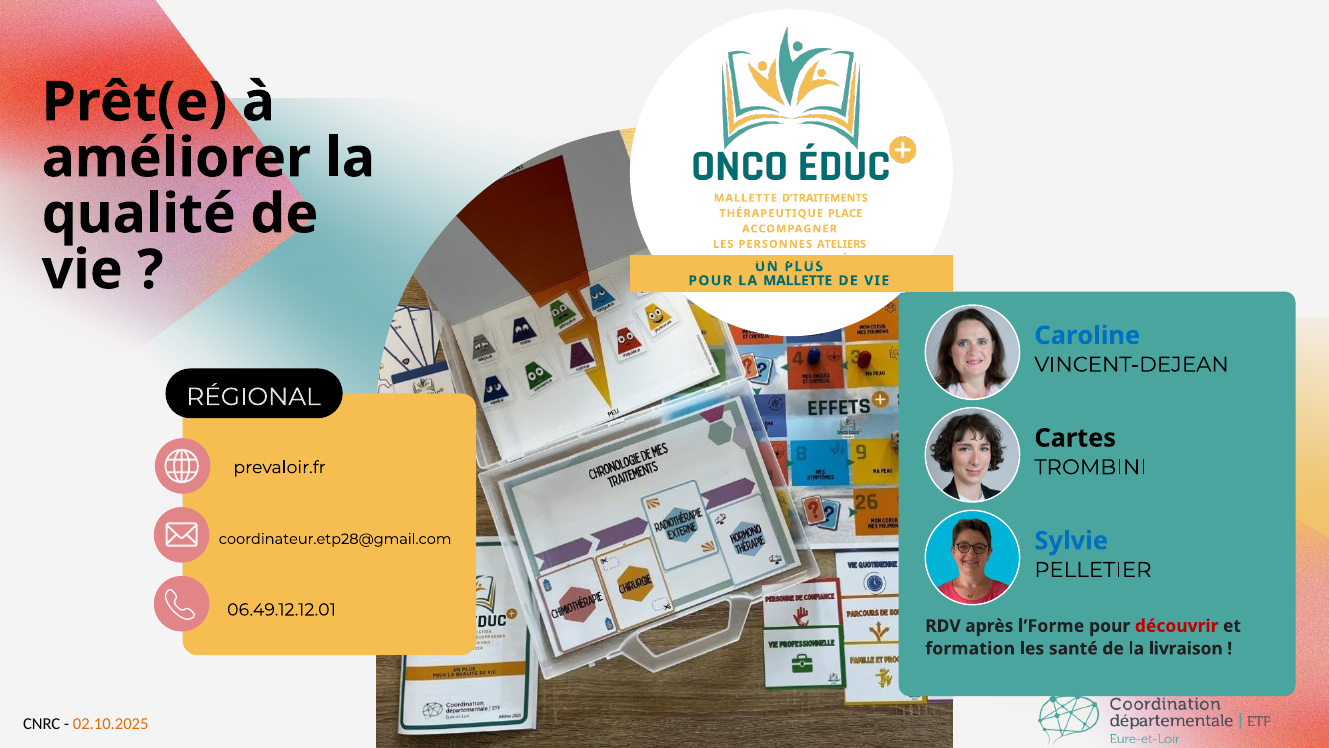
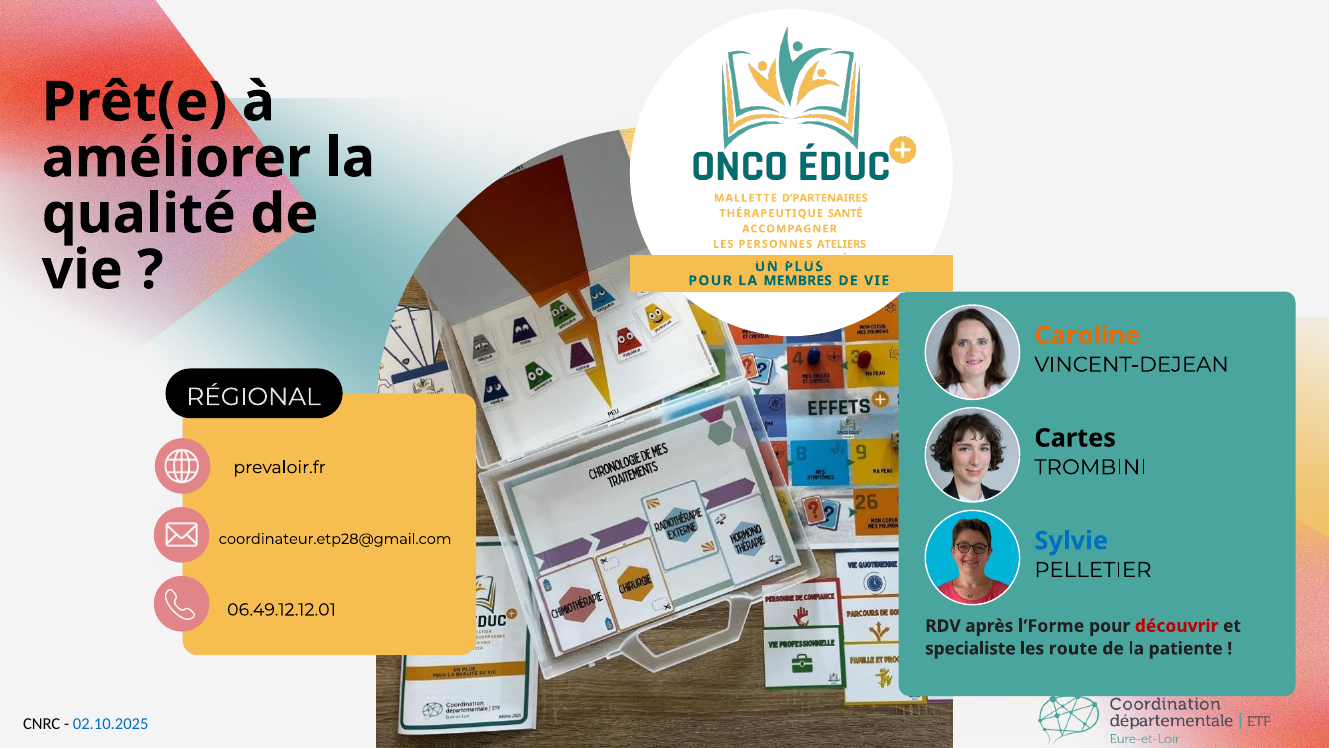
D’TRAITEMENTS: D’TRAITEMENTS -> D’PARTENAIRES
PLACE: PLACE -> SANTÉ
LA MALLETTE: MALLETTE -> MEMBRES
Caroline colour: blue -> orange
formation: formation -> specialiste
santé: santé -> route
livraison: livraison -> patiente
02.10.2025 colour: orange -> blue
